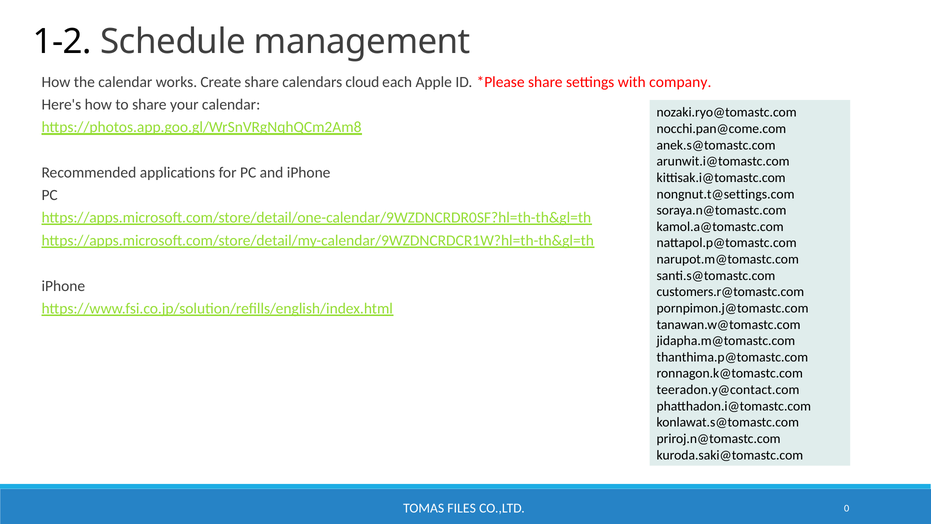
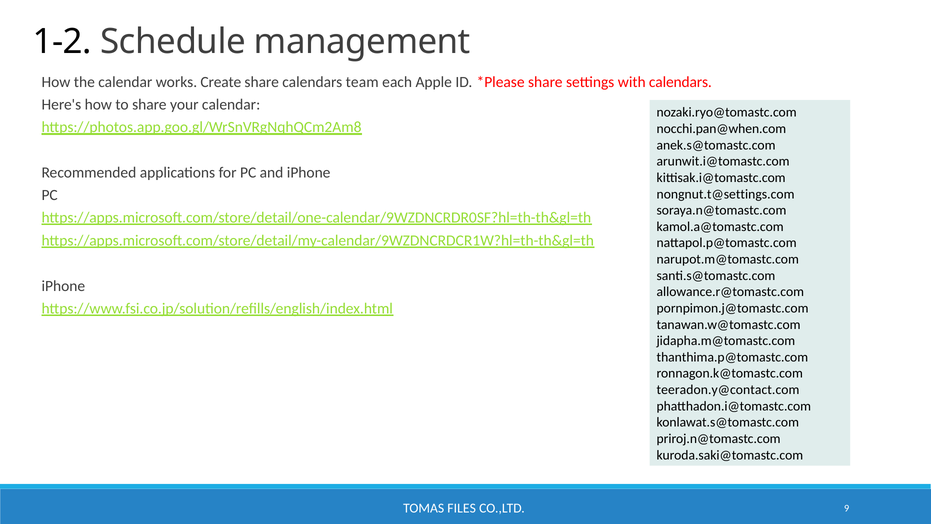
cloud: cloud -> team
with company: company -> calendars
nocchi.pan@come.com: nocchi.pan@come.com -> nocchi.pan@when.com
customers.r@tomastc.com: customers.r@tomastc.com -> allowance.r@tomastc.com
0: 0 -> 9
